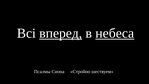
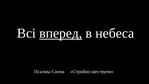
небеса underline: present -> none
